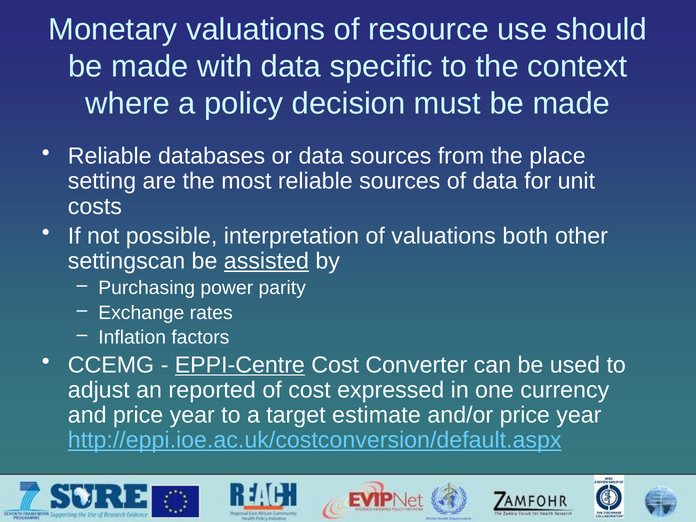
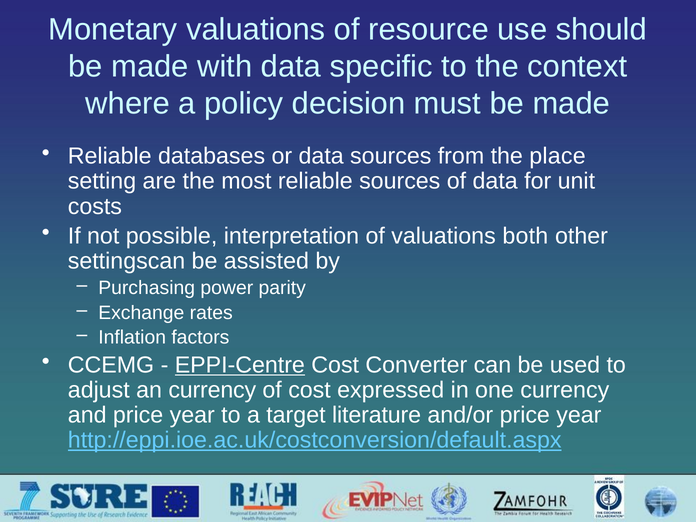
assisted underline: present -> none
an reported: reported -> currency
estimate: estimate -> literature
